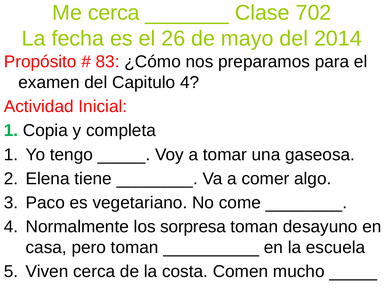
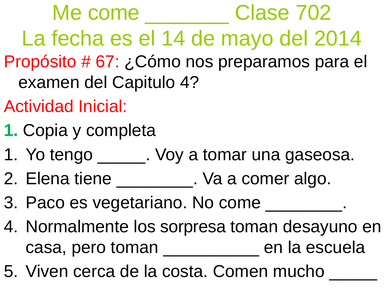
Me cerca: cerca -> come
26: 26 -> 14
83: 83 -> 67
